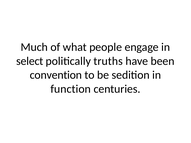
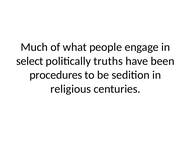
convention: convention -> procedures
function: function -> religious
